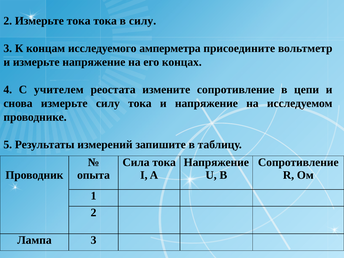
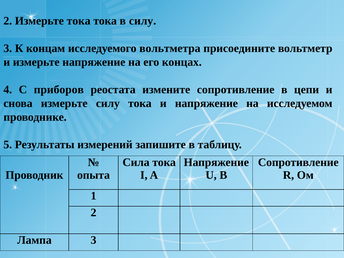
амперметра: амперметра -> вольтметра
учителем: учителем -> приборов
